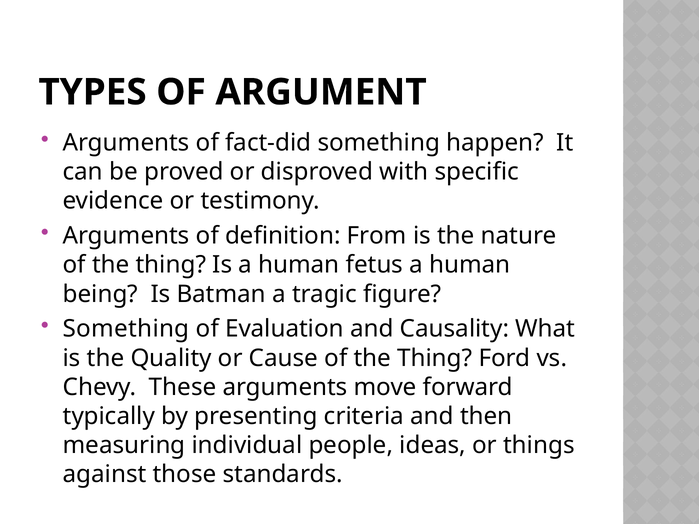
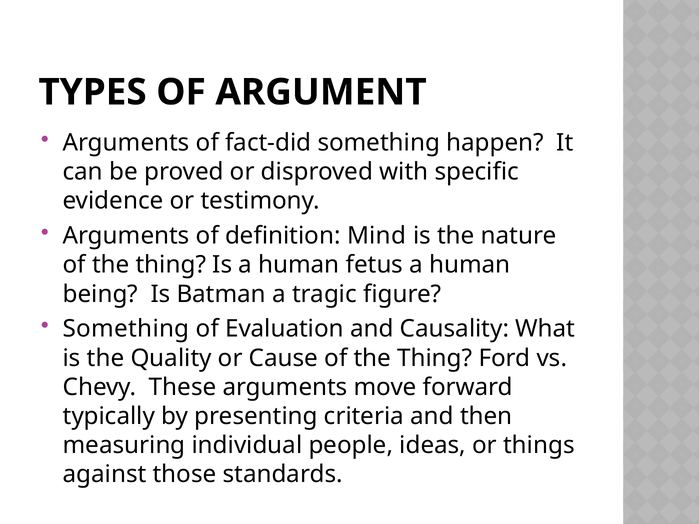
From: From -> Mind
